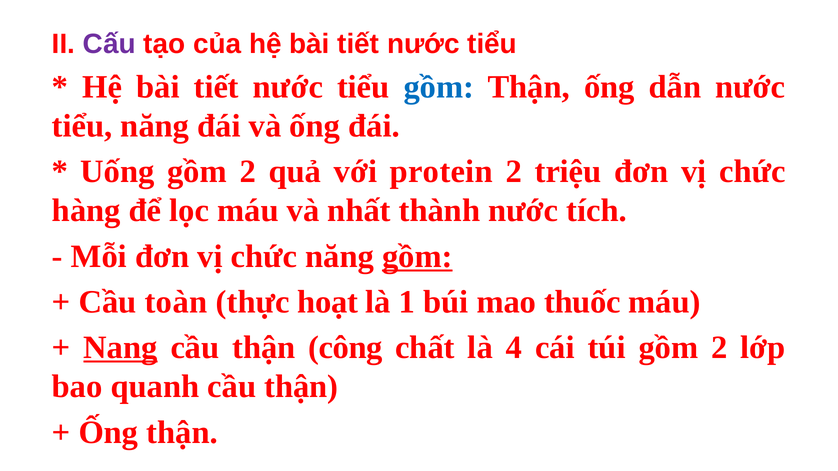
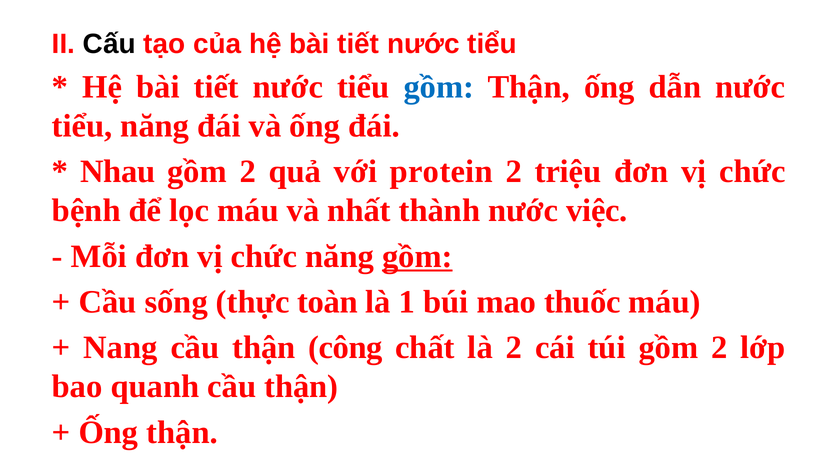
Cấu colour: purple -> black
Uống: Uống -> Nhau
hàng: hàng -> bệnh
tích: tích -> việc
toàn: toàn -> sống
hoạt: hoạt -> toàn
Nang underline: present -> none
là 4: 4 -> 2
